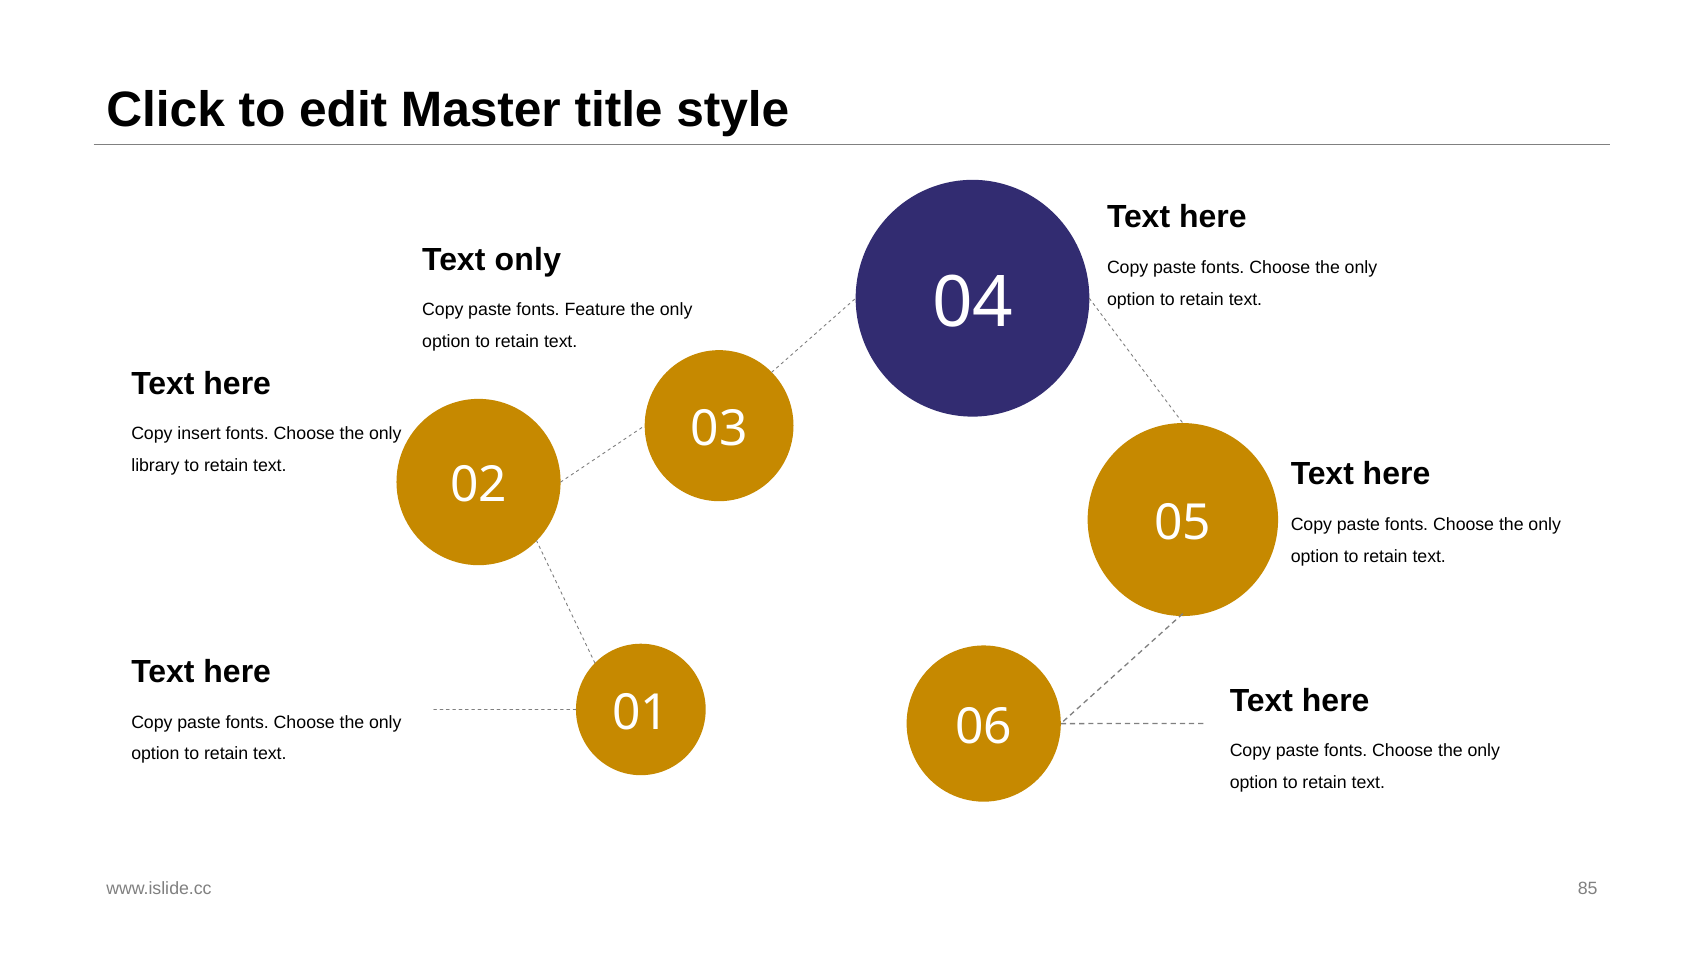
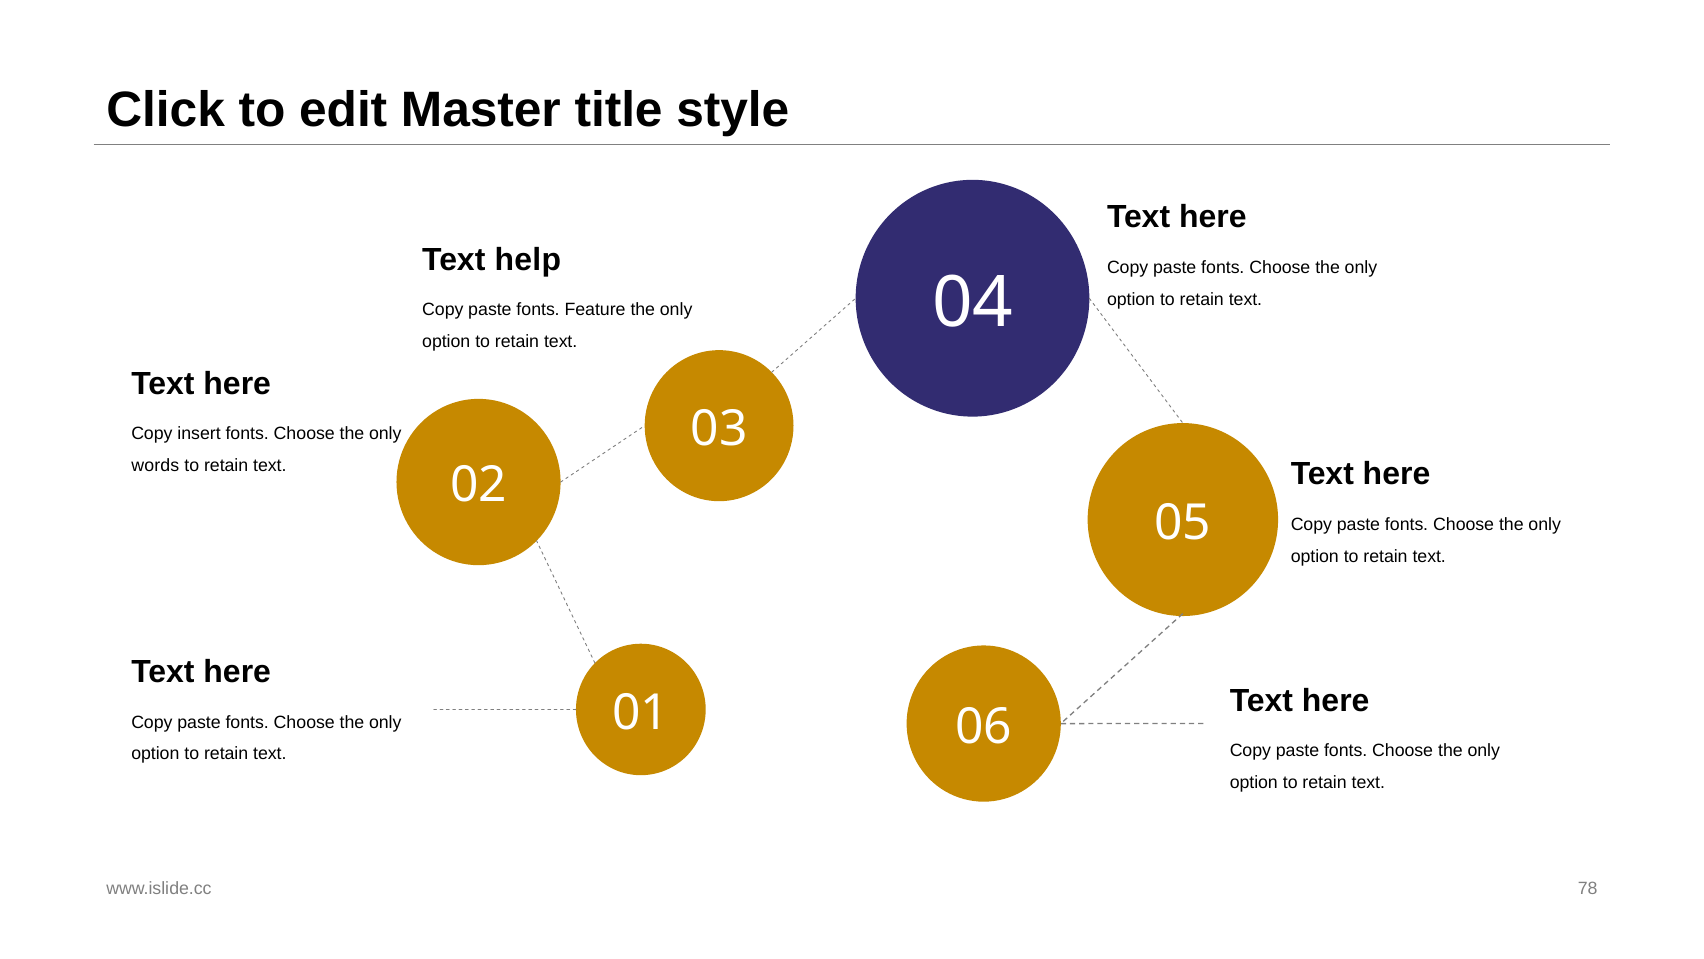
Text only: only -> help
library: library -> words
85: 85 -> 78
